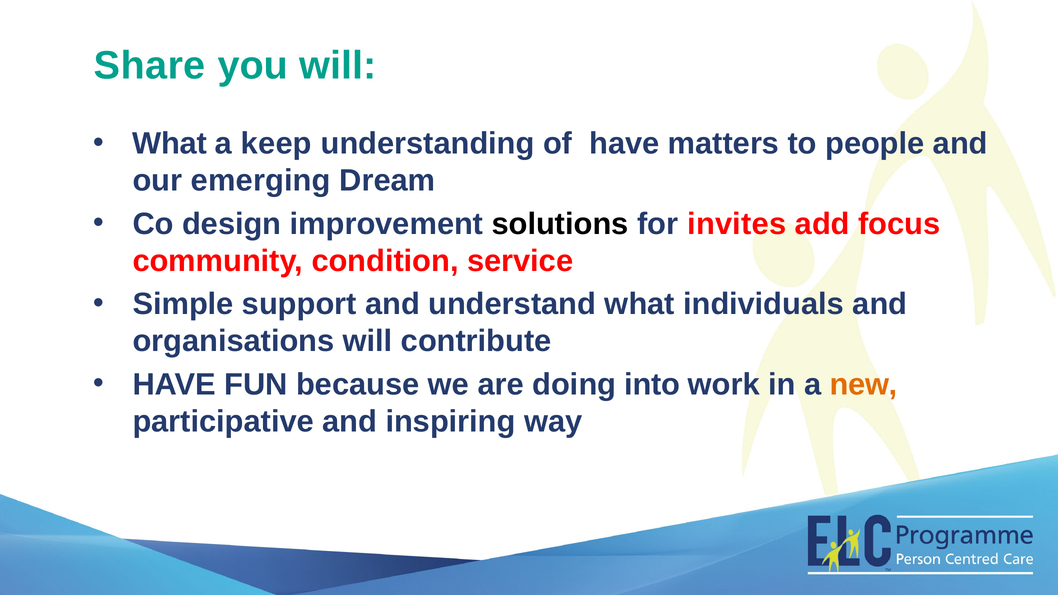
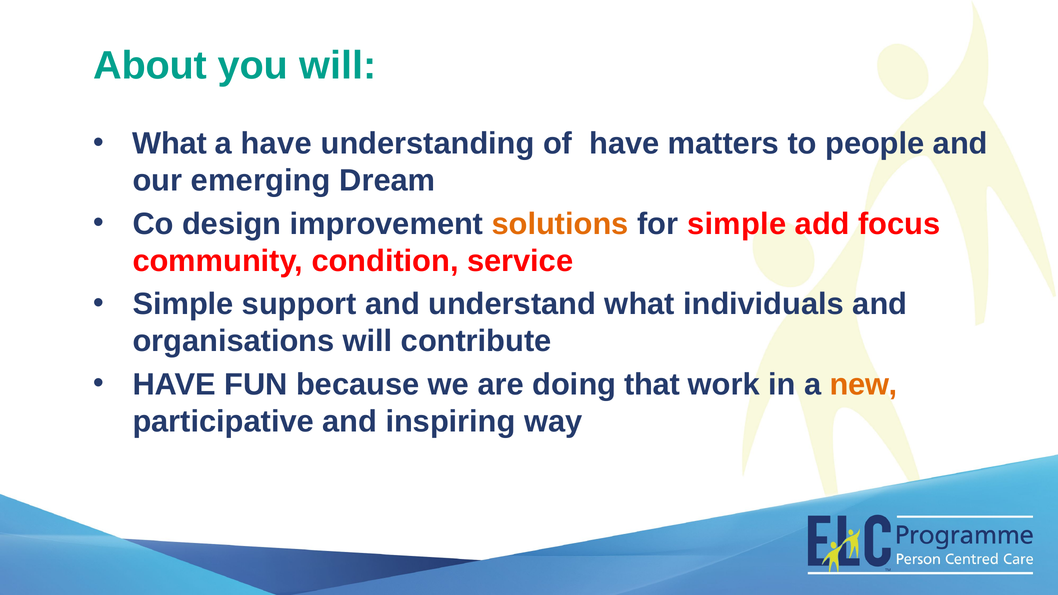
Share: Share -> About
a keep: keep -> have
solutions colour: black -> orange
for invites: invites -> simple
into: into -> that
